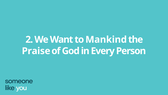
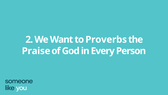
Mankind: Mankind -> Proverbs
